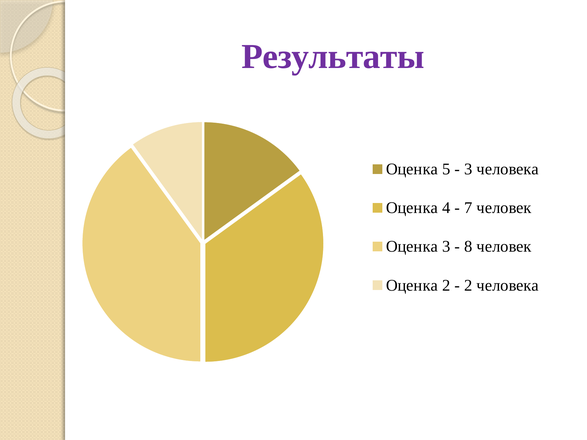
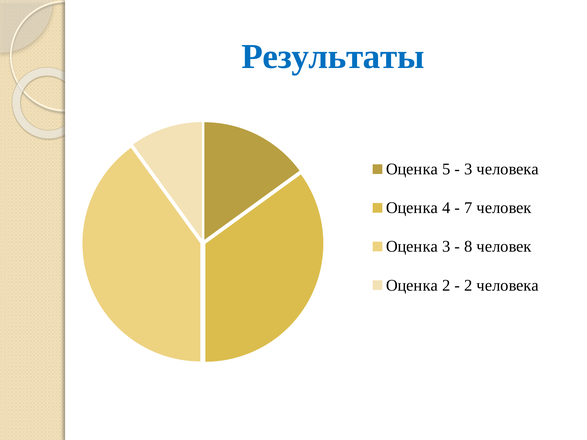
Результаты colour: purple -> blue
